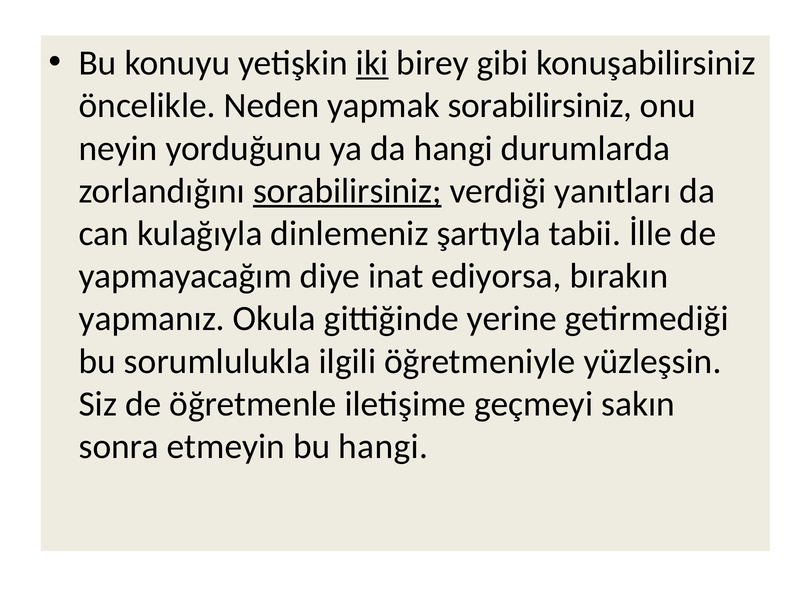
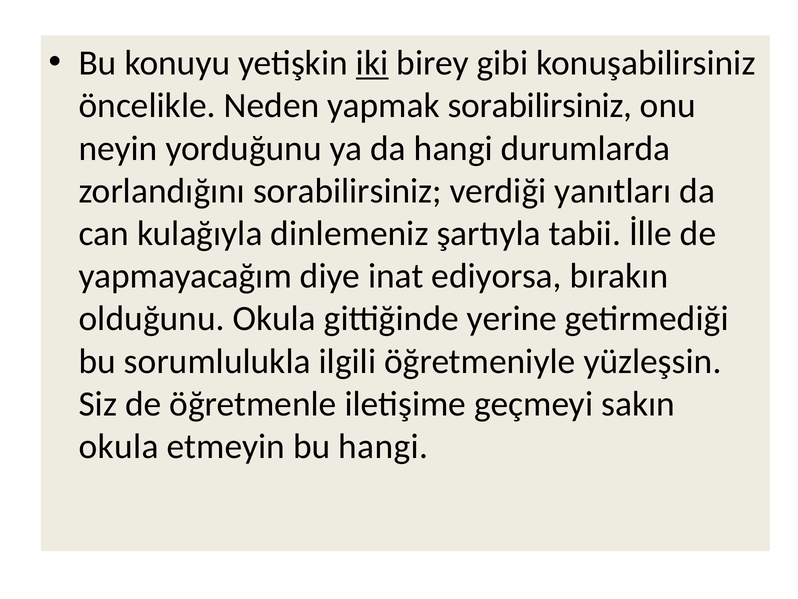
sorabilirsiniz at (347, 191) underline: present -> none
yapmanız: yapmanız -> olduğunu
sonra at (119, 446): sonra -> okula
